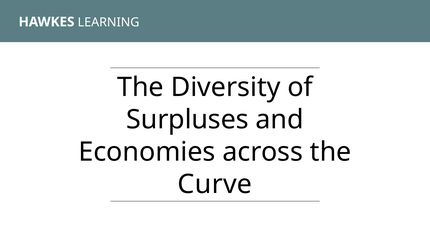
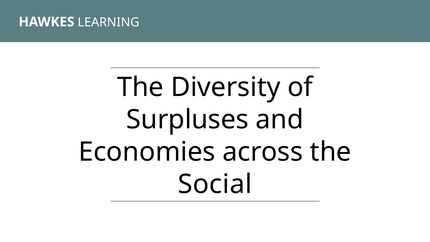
Curve: Curve -> Social
